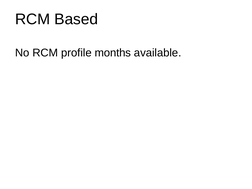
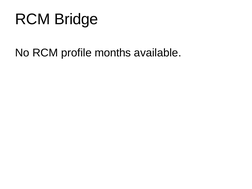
Based: Based -> Bridge
